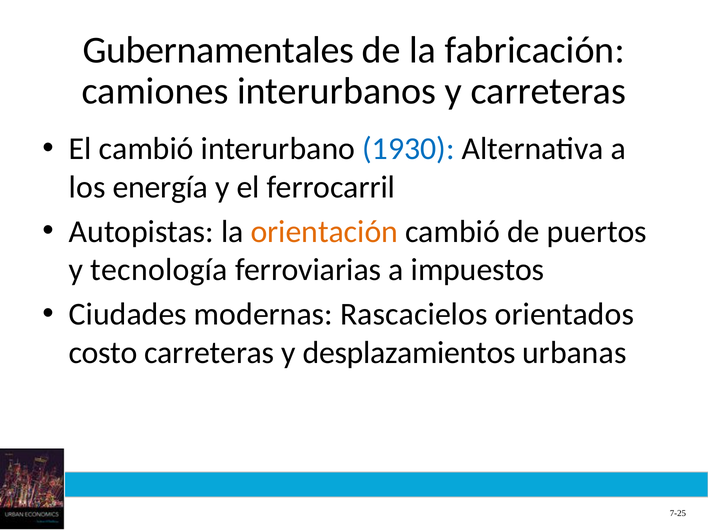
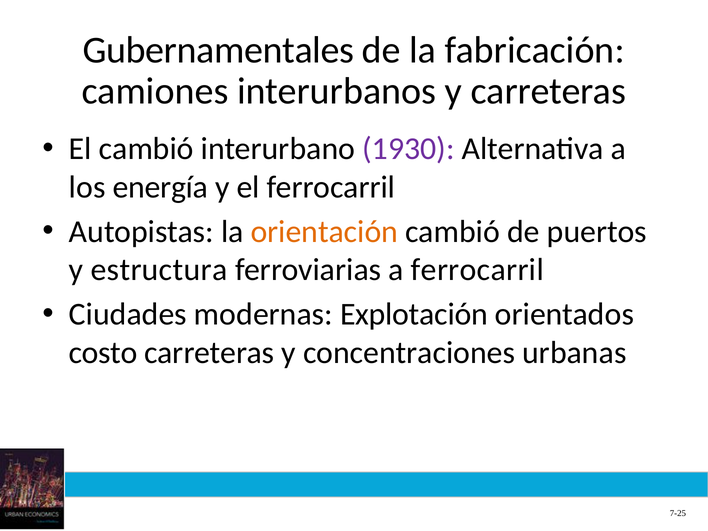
1930 colour: blue -> purple
tecnología: tecnología -> estructura
a impuestos: impuestos -> ferrocarril
Rascacielos: Rascacielos -> Explotación
desplazamientos: desplazamientos -> concentraciones
